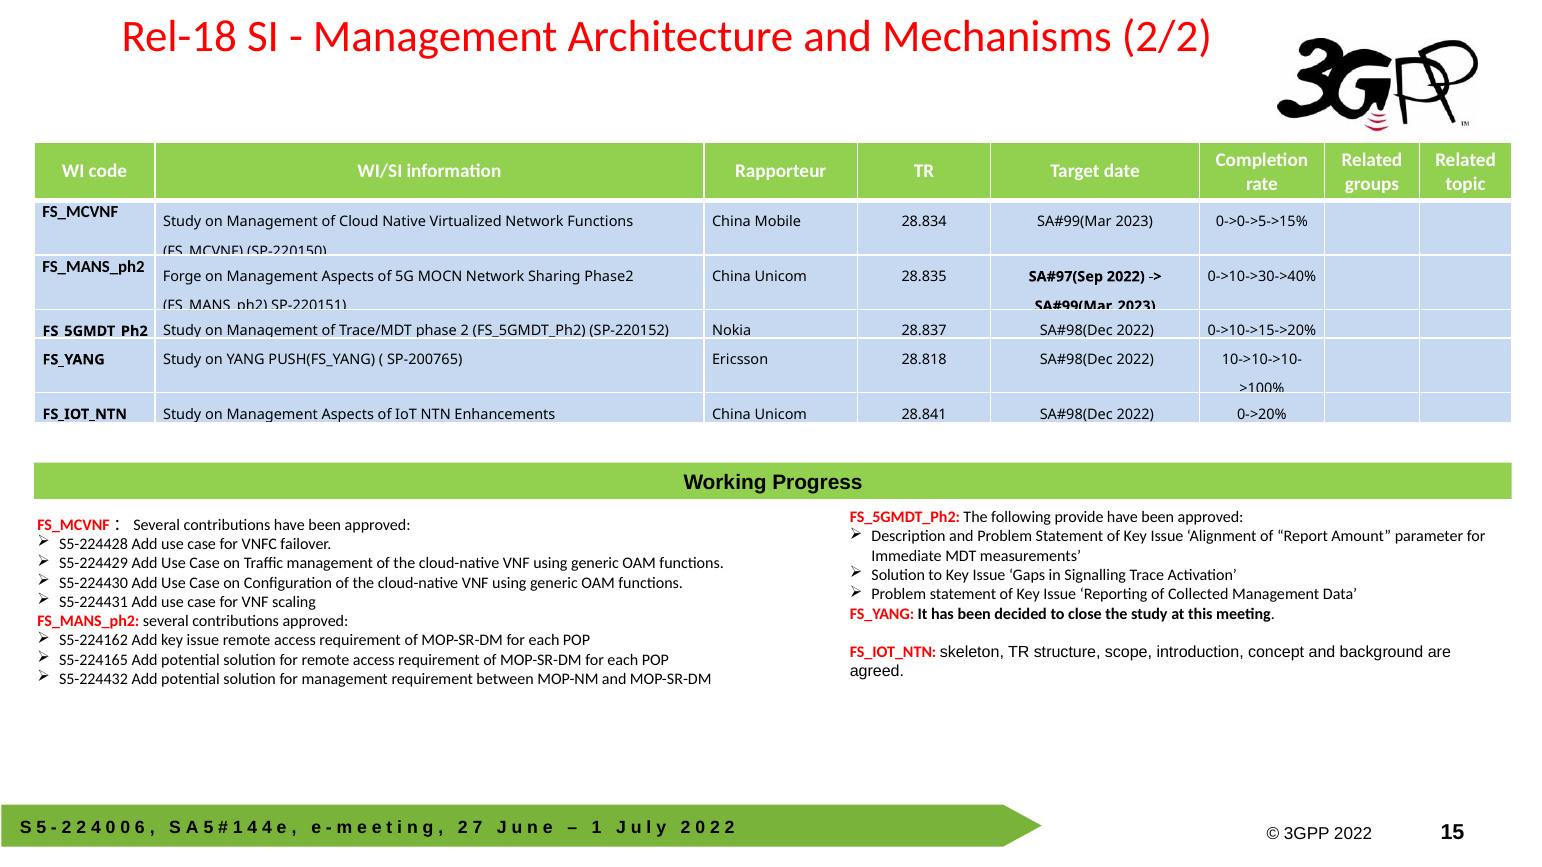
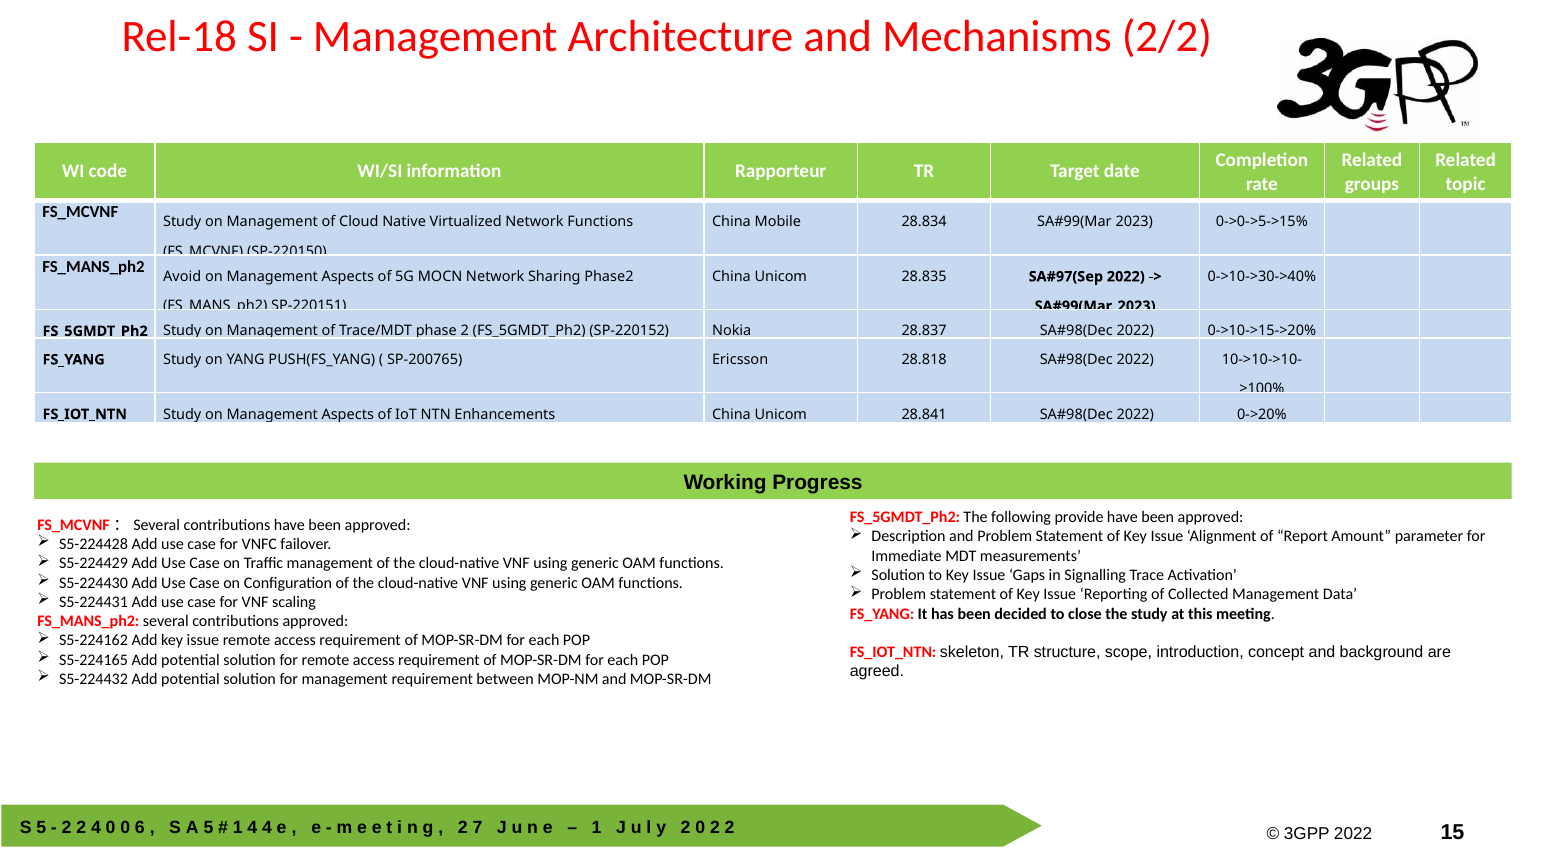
Forge: Forge -> Avoid
